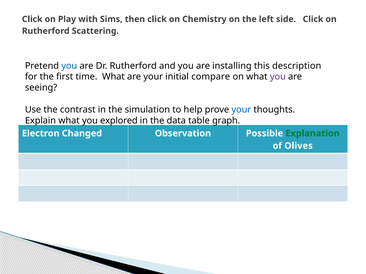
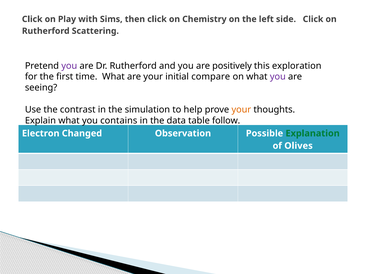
you at (69, 66) colour: blue -> purple
installing: installing -> positively
description: description -> exploration
your at (241, 110) colour: blue -> orange
explored: explored -> contains
graph: graph -> follow
